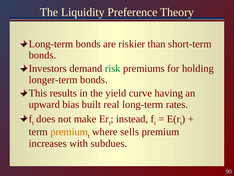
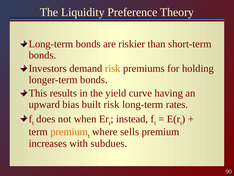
risk at (113, 68) colour: green -> orange
built real: real -> risk
make: make -> when
